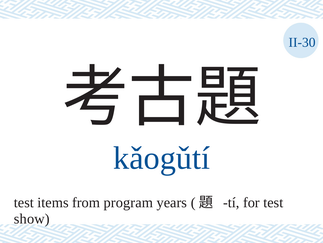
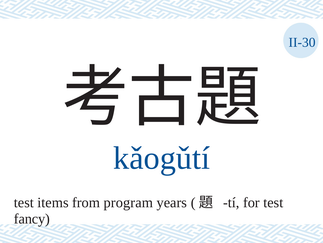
show: show -> fancy
